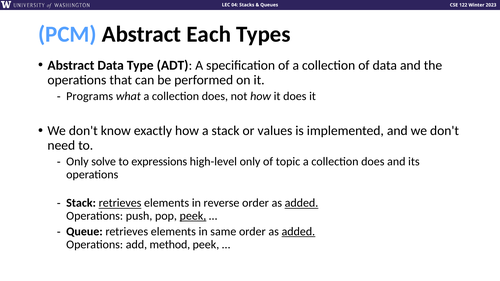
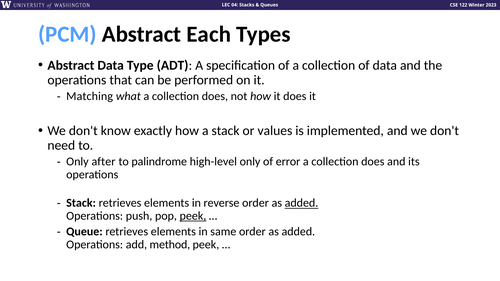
Programs: Programs -> Matching
solve: solve -> after
expressions: expressions -> palindrome
topic: topic -> error
retrieves at (120, 203) underline: present -> none
added at (298, 232) underline: present -> none
